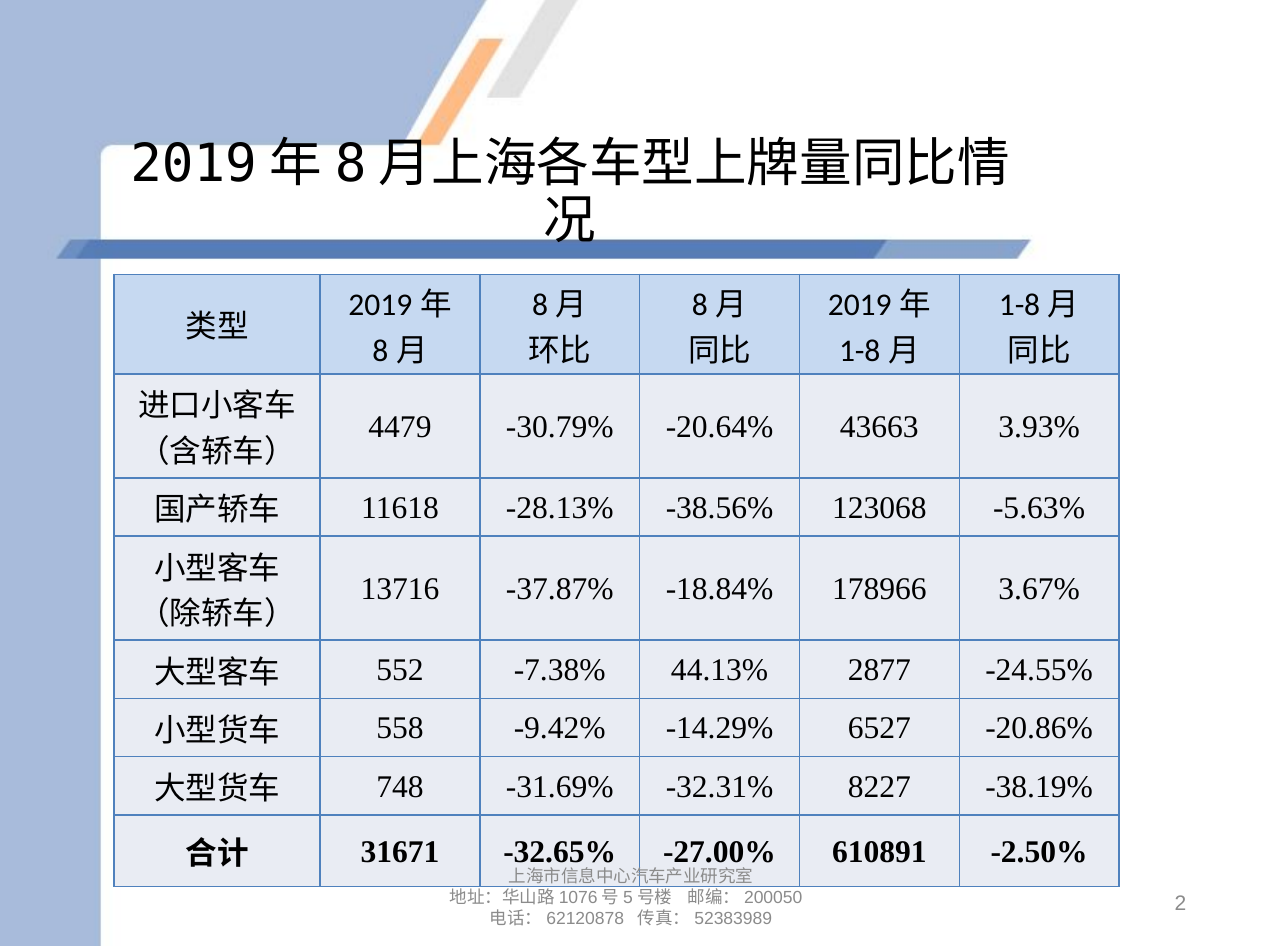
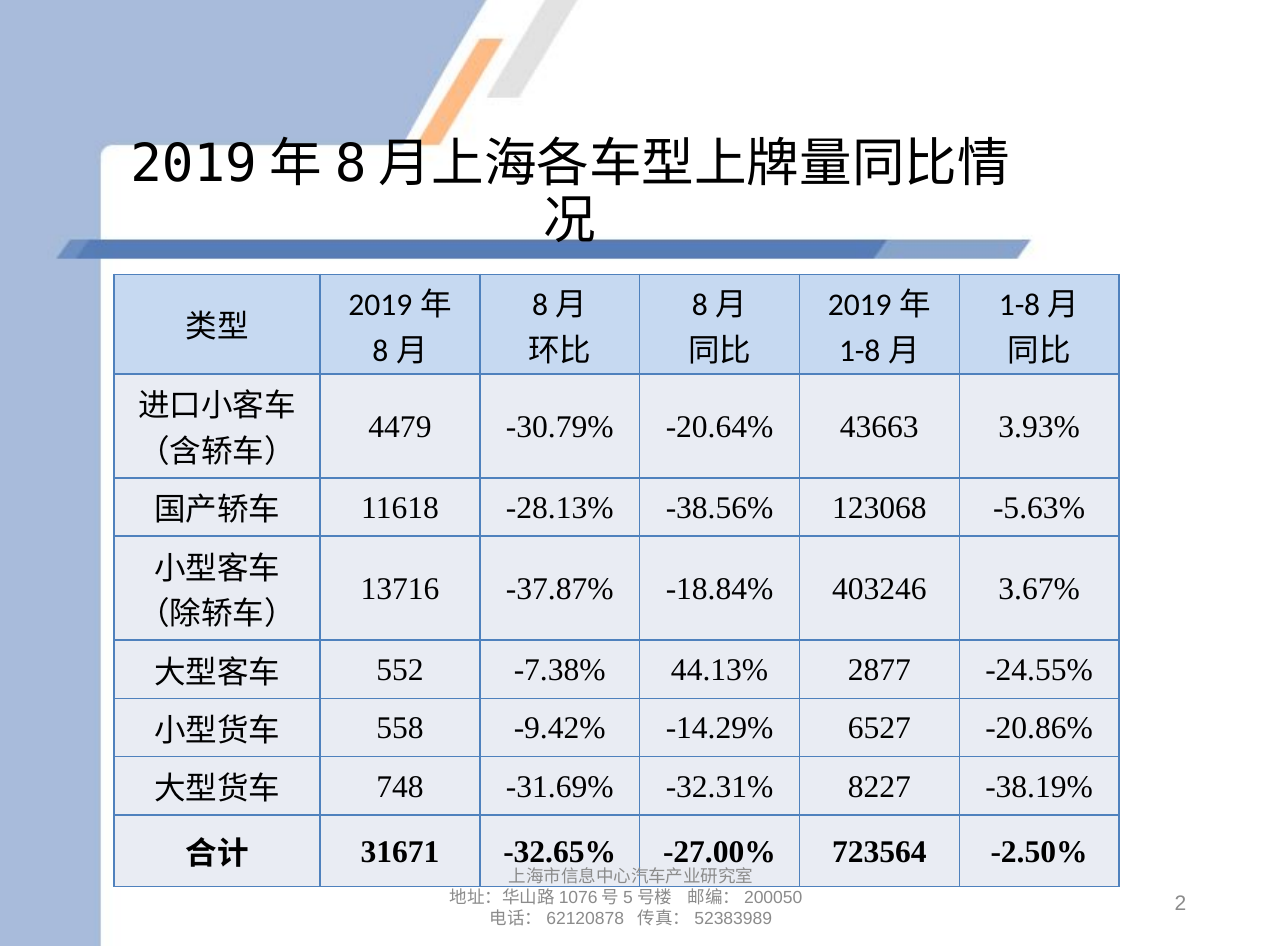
178966: 178966 -> 403246
610891: 610891 -> 723564
